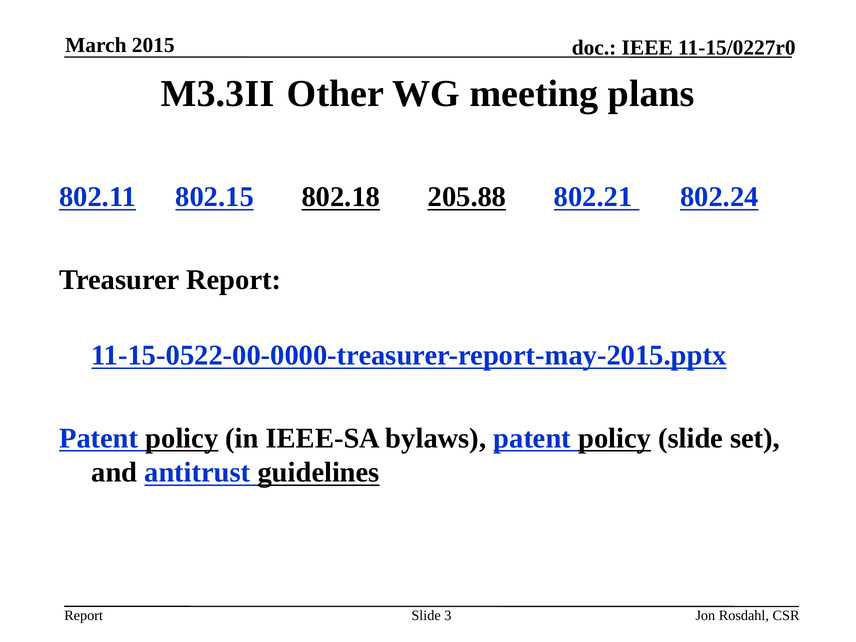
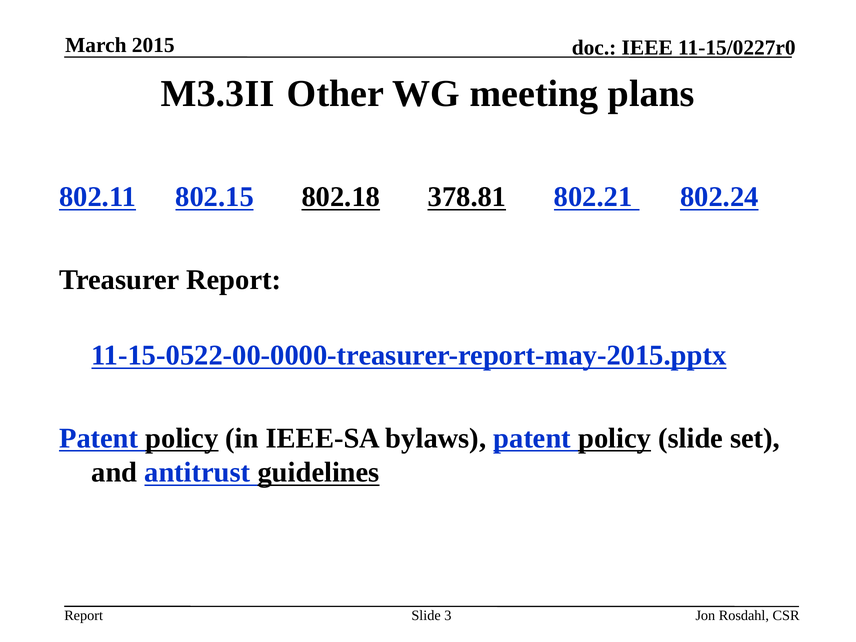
205.88: 205.88 -> 378.81
